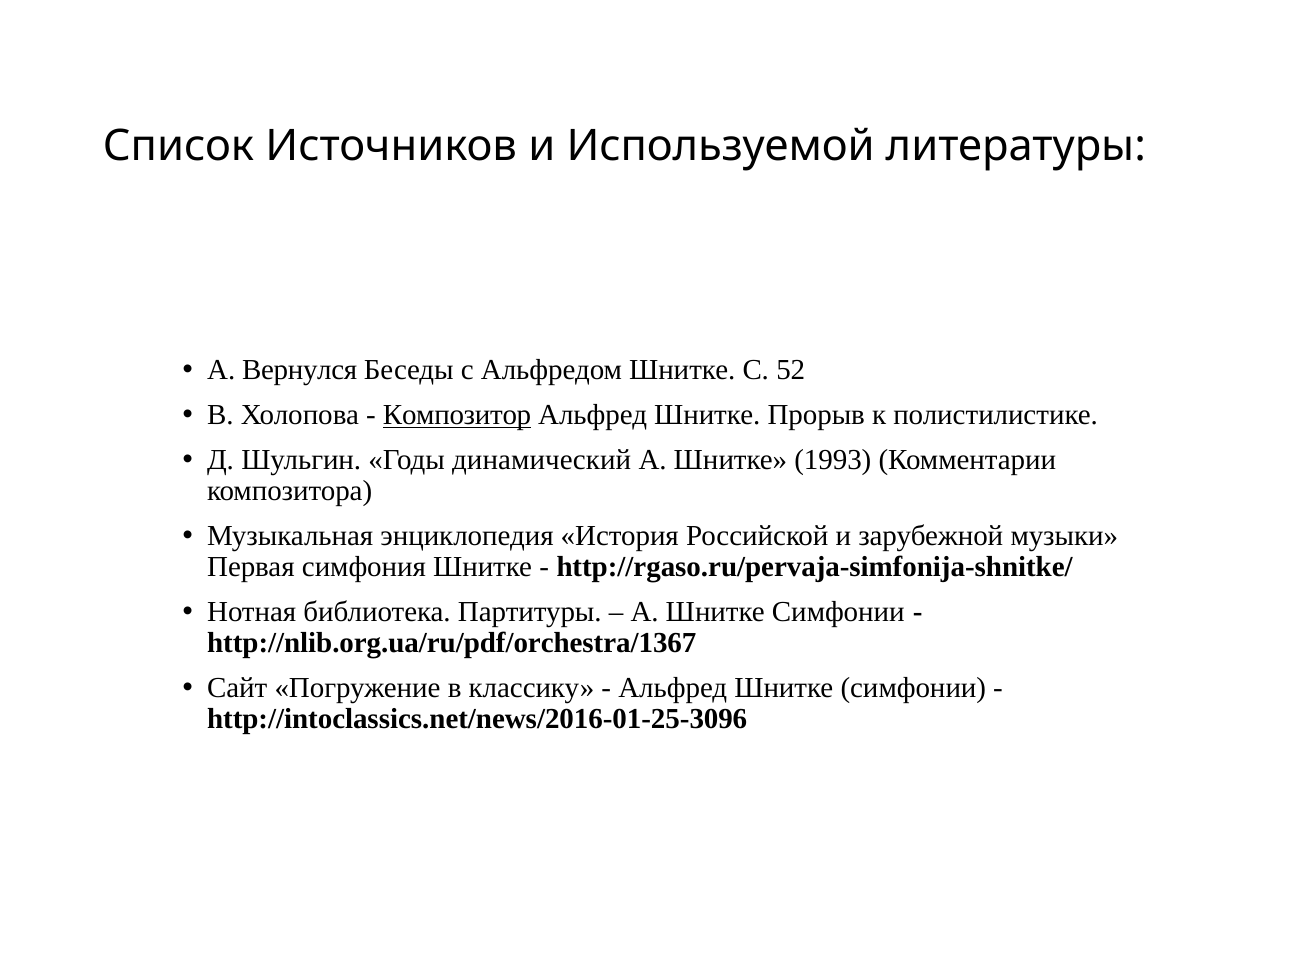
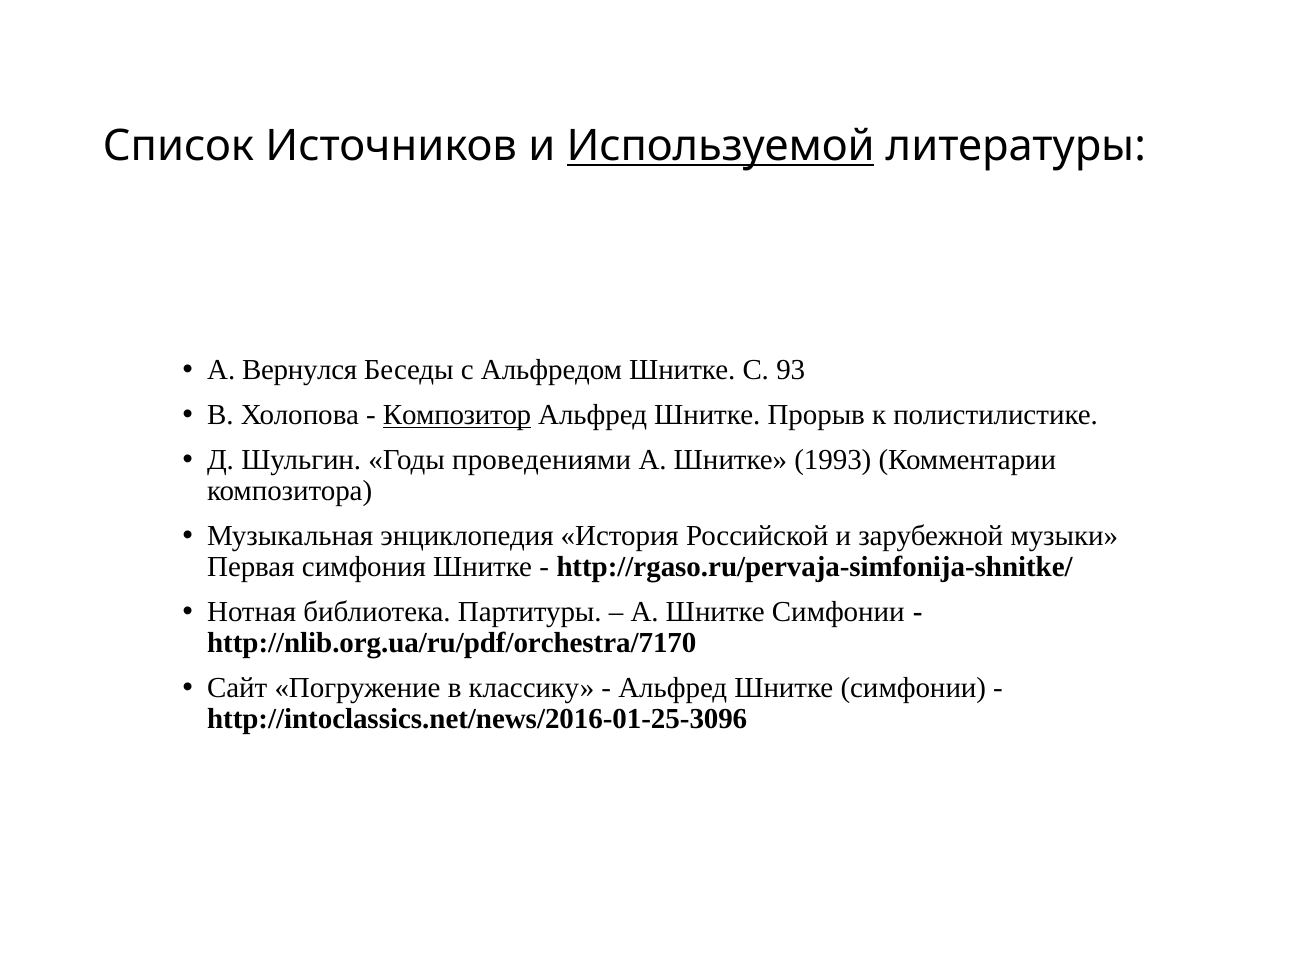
Используемой underline: none -> present
52: 52 -> 93
динамический: динамический -> проведениями
http://nlib.org.ua/ru/pdf/orchestra/1367: http://nlib.org.ua/ru/pdf/orchestra/1367 -> http://nlib.org.ua/ru/pdf/orchestra/7170
